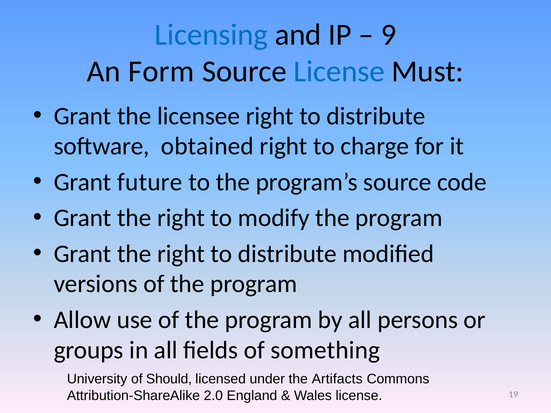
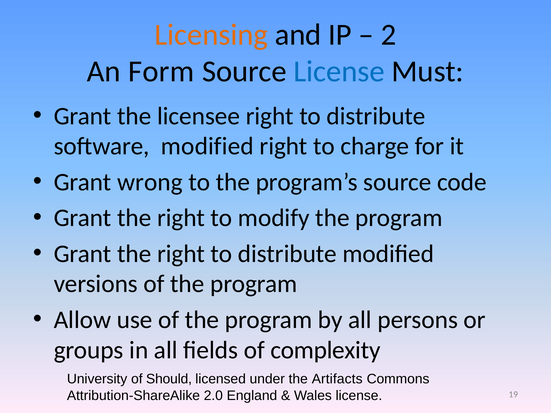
Licensing colour: blue -> orange
9: 9 -> 2
software obtained: obtained -> modified
future: future -> wrong
something: something -> complexity
